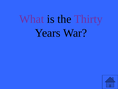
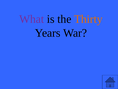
Thirty colour: purple -> orange
